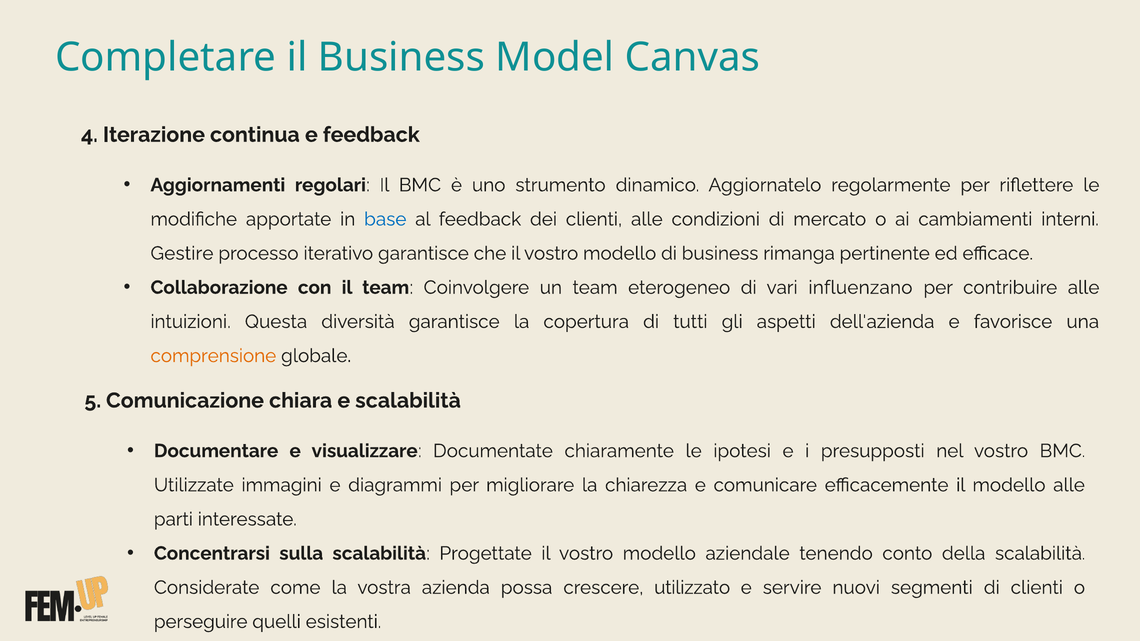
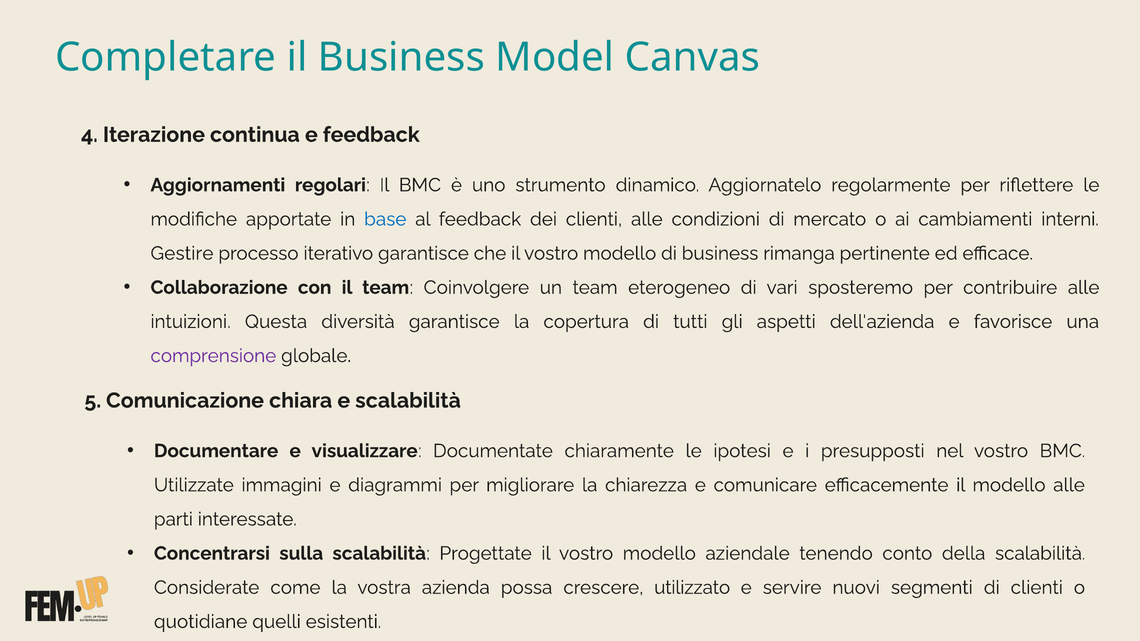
influenzano: influenzano -> sposteremo
comprensione colour: orange -> purple
perseguire: perseguire -> quotidiane
